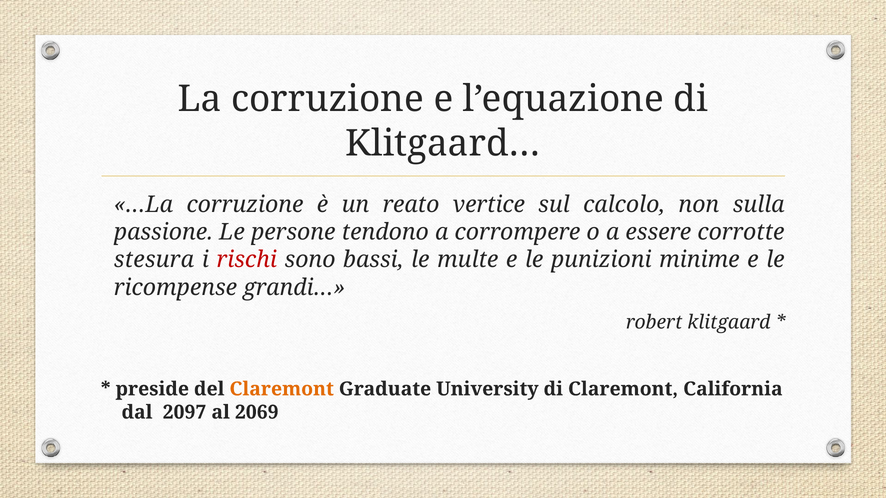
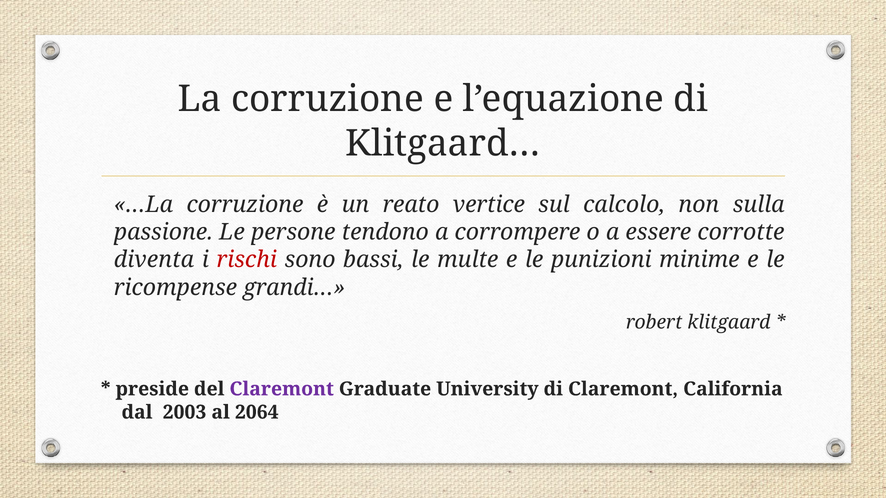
stesura: stesura -> diventa
Claremont at (282, 389) colour: orange -> purple
2097: 2097 -> 2003
2069: 2069 -> 2064
